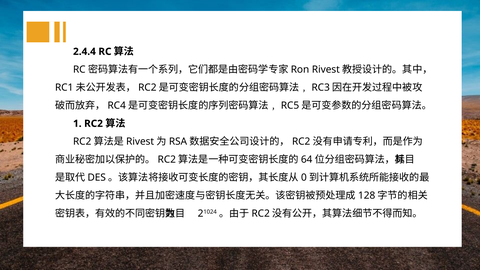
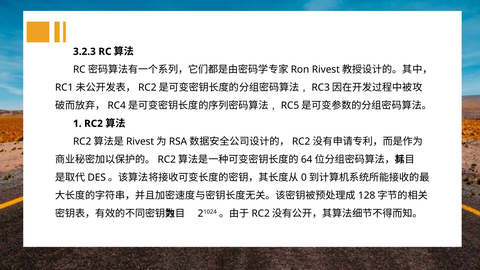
2.4.4: 2.4.4 -> 3.2.3
